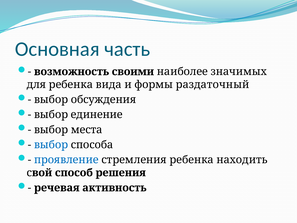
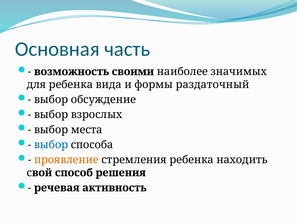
обсуждения: обсуждения -> обсуждение
единение: единение -> взрослых
проявление colour: blue -> orange
